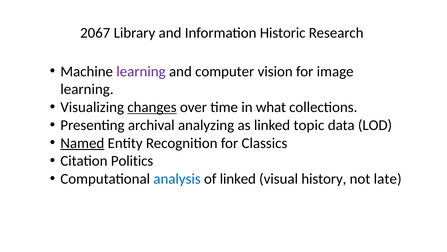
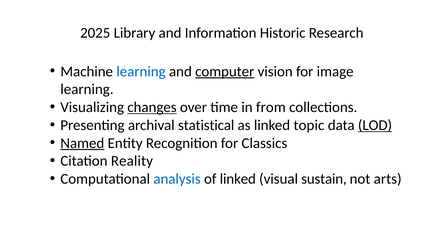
2067: 2067 -> 2025
learning at (141, 71) colour: purple -> blue
computer underline: none -> present
what: what -> from
analyzing: analyzing -> statistical
LOD underline: none -> present
Politics: Politics -> Reality
history: history -> sustain
late: late -> arts
